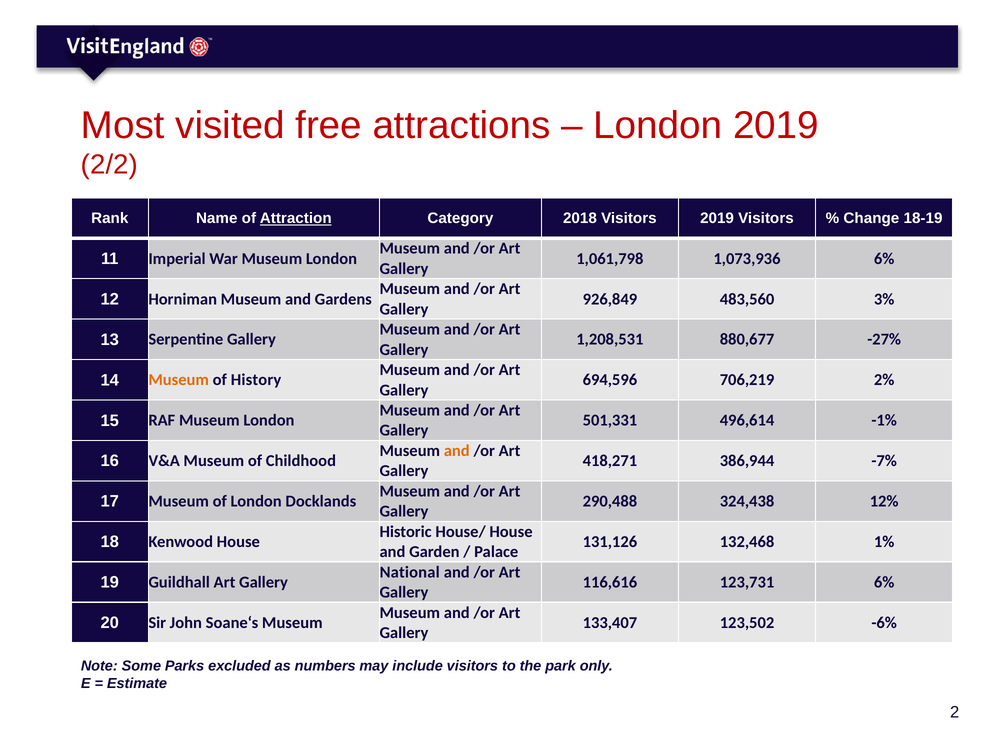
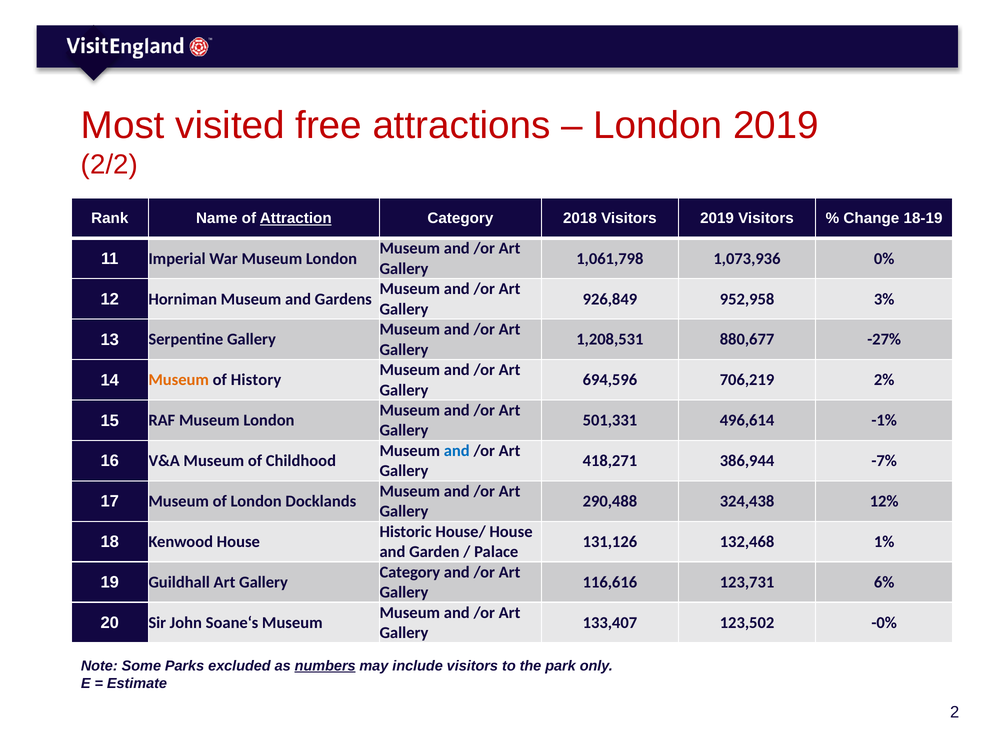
1,073,936 6%: 6% -> 0%
483,560: 483,560 -> 952,958
and at (457, 451) colour: orange -> blue
National at (410, 572): National -> Category
-6%: -6% -> -0%
numbers underline: none -> present
